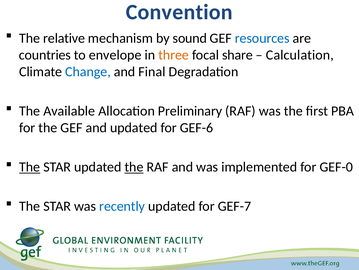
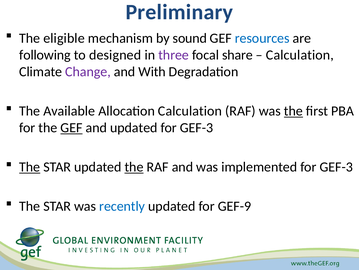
Convention: Convention -> Preliminary
relative: relative -> eligible
countries: countries -> following
envelope: envelope -> designed
three colour: orange -> purple
Change colour: blue -> purple
Final: Final -> With
Allocation Preliminary: Preliminary -> Calculation
the at (293, 111) underline: none -> present
GEF at (71, 127) underline: none -> present
GEF-6 at (197, 127): GEF-6 -> GEF-3
implemented for GEF-0: GEF-0 -> GEF-3
GEF-7: GEF-7 -> GEF-9
